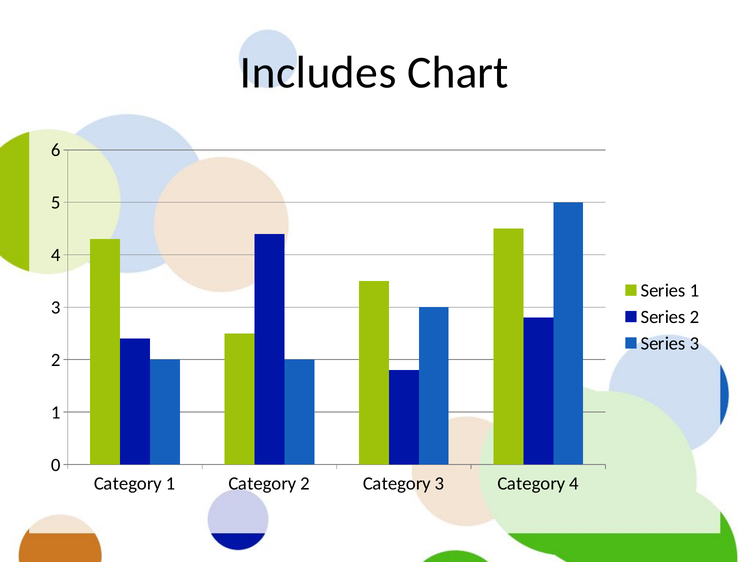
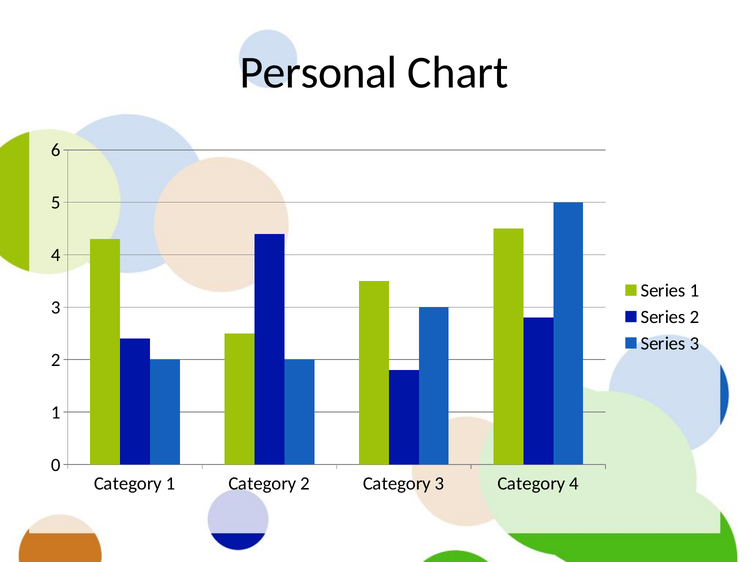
Includes: Includes -> Personal
